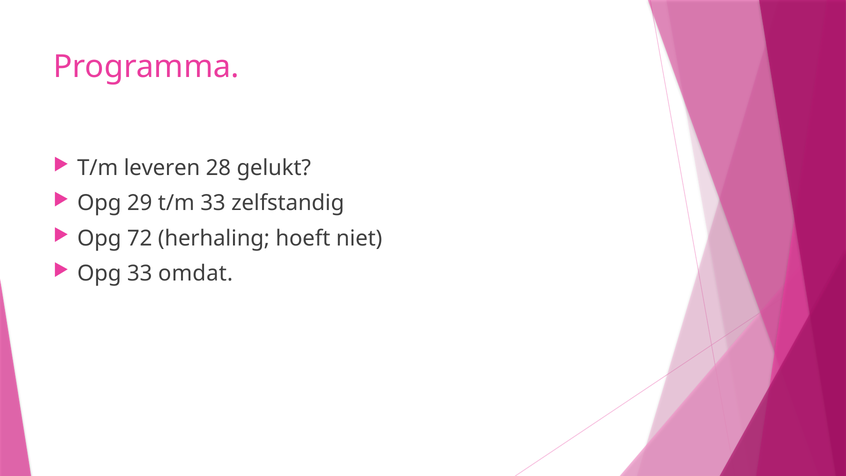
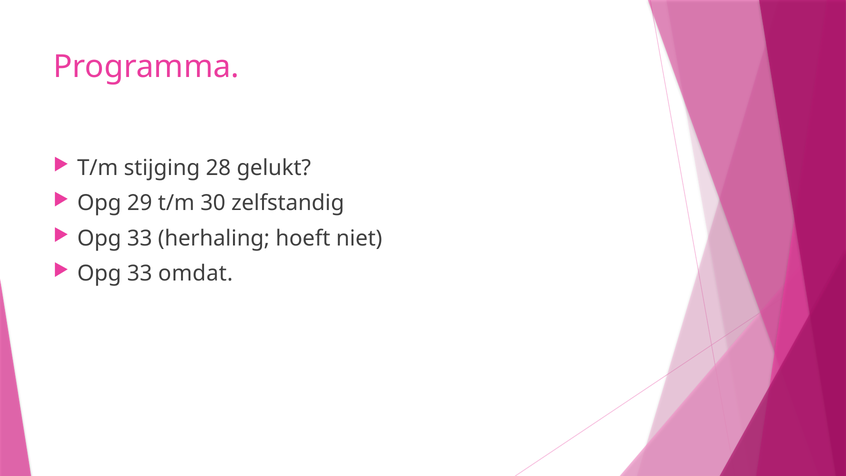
leveren: leveren -> stijging
t/m 33: 33 -> 30
72 at (140, 238): 72 -> 33
